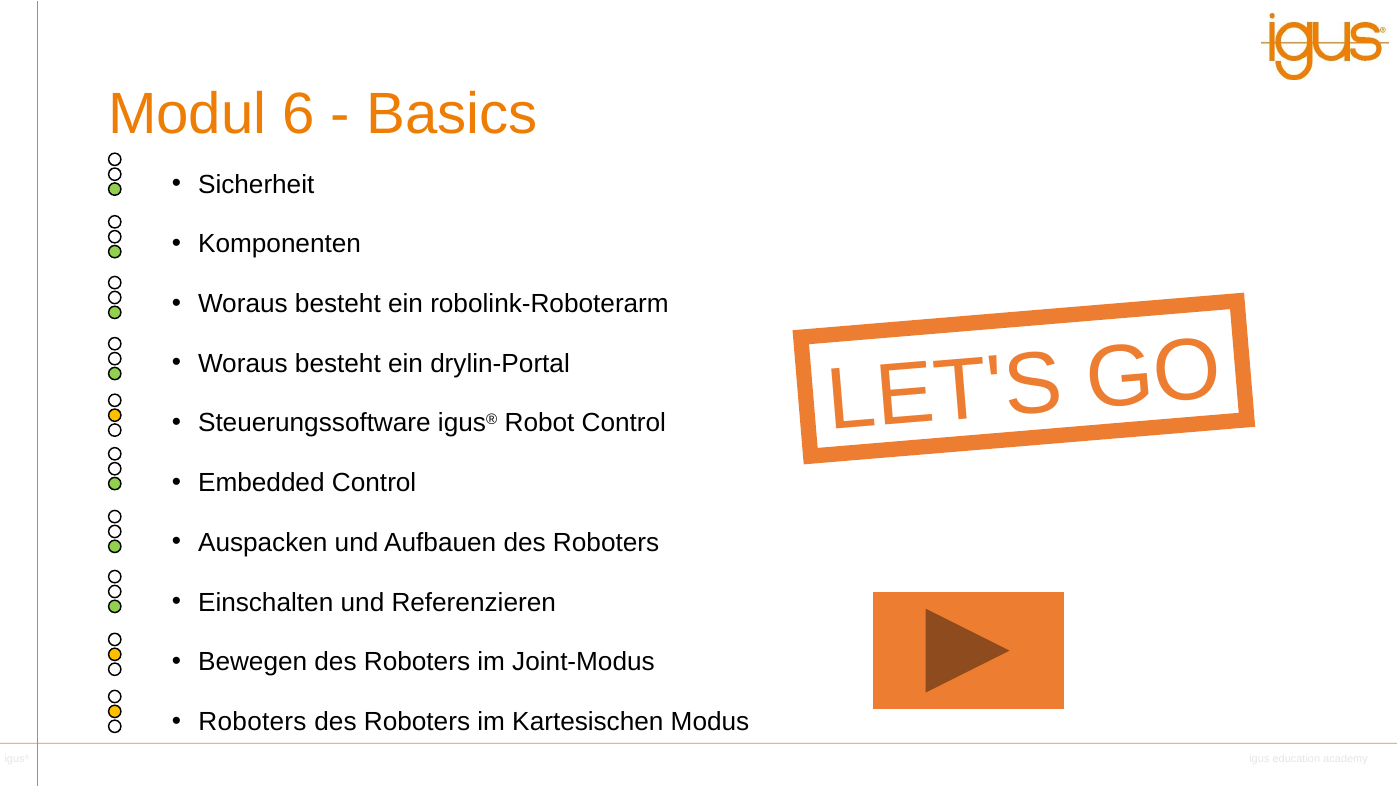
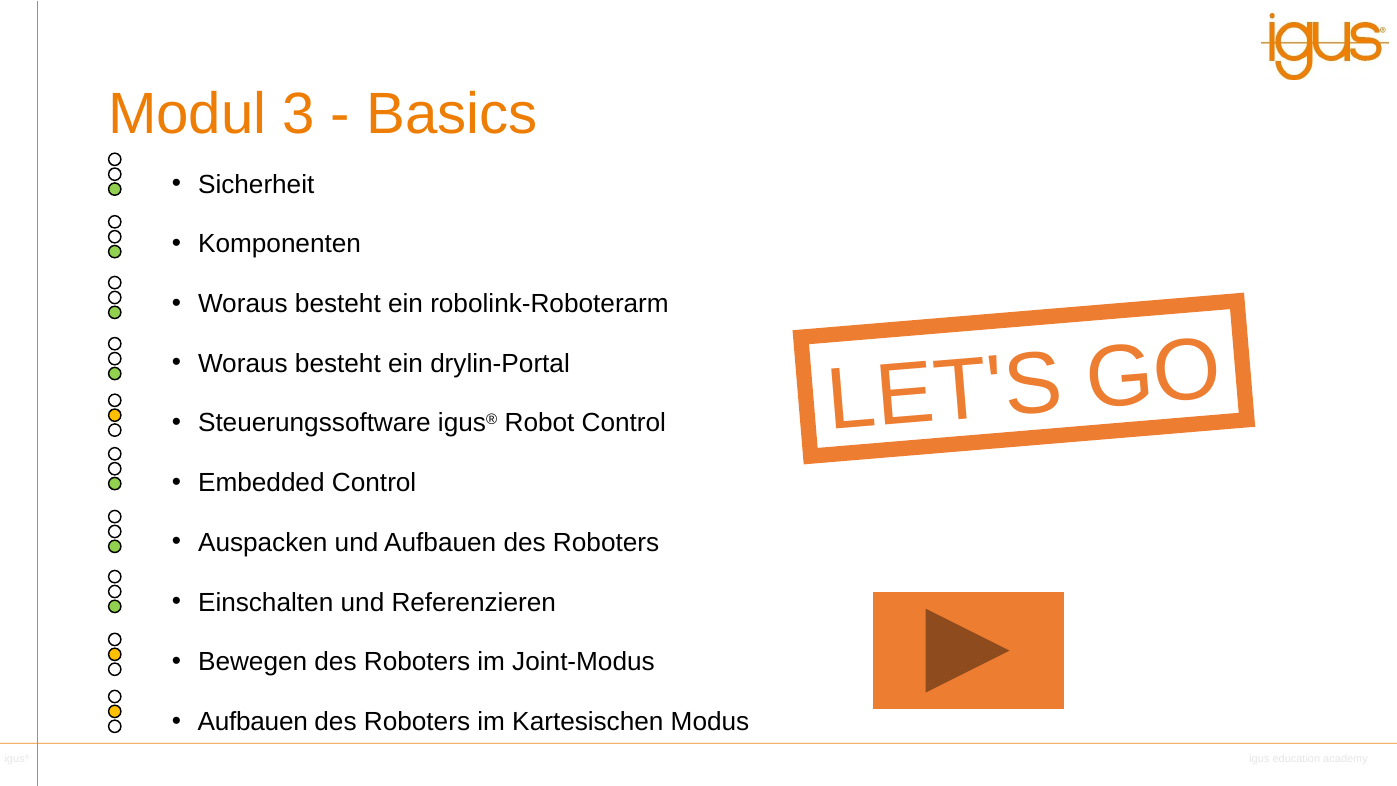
6: 6 -> 3
Roboters at (253, 722): Roboters -> Aufbauen
